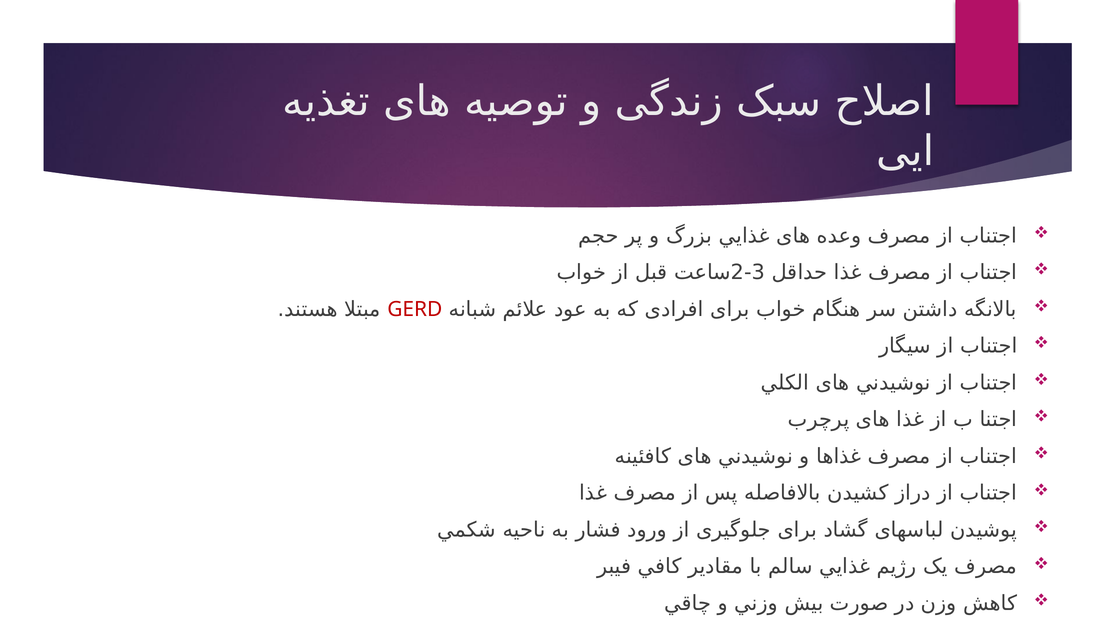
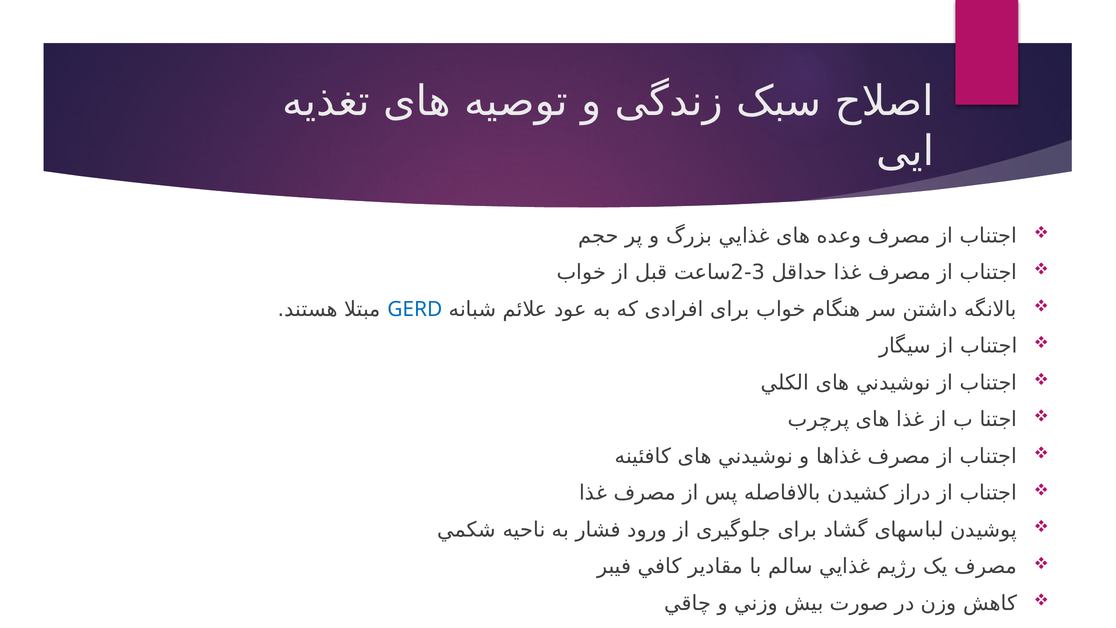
GERD colour: red -> blue
